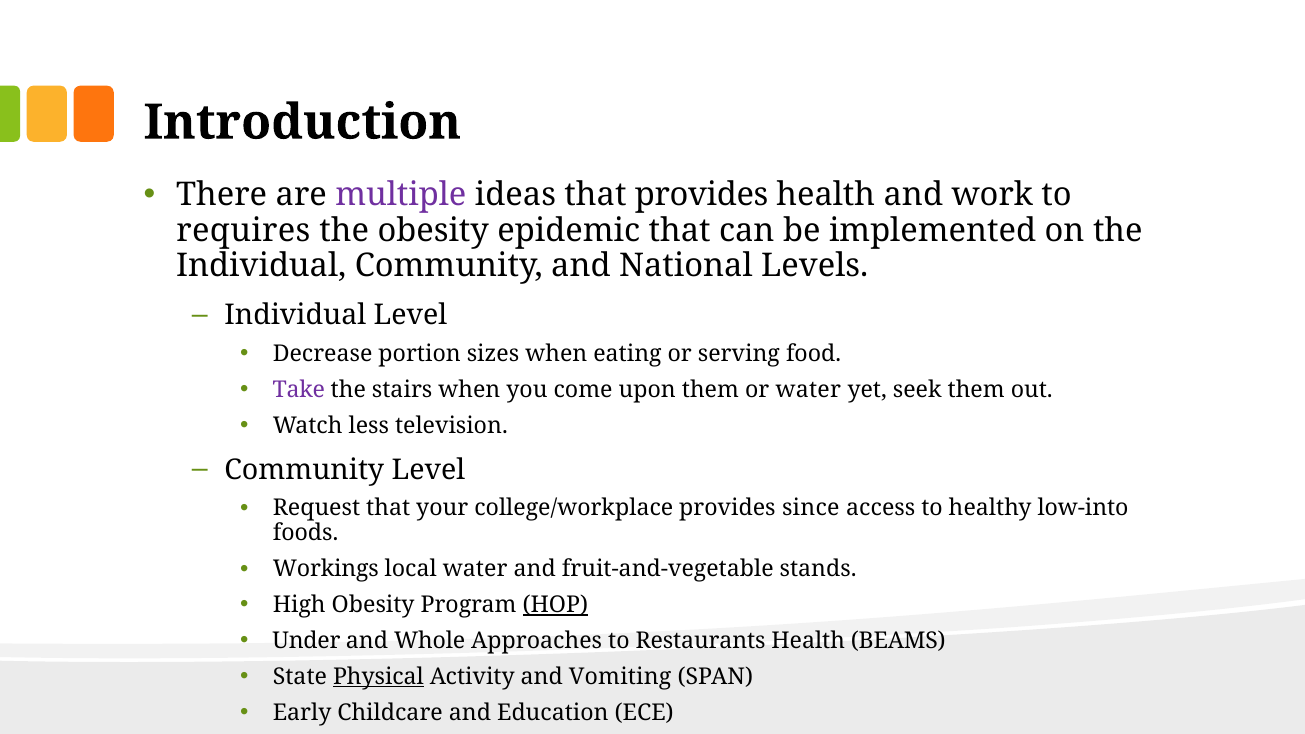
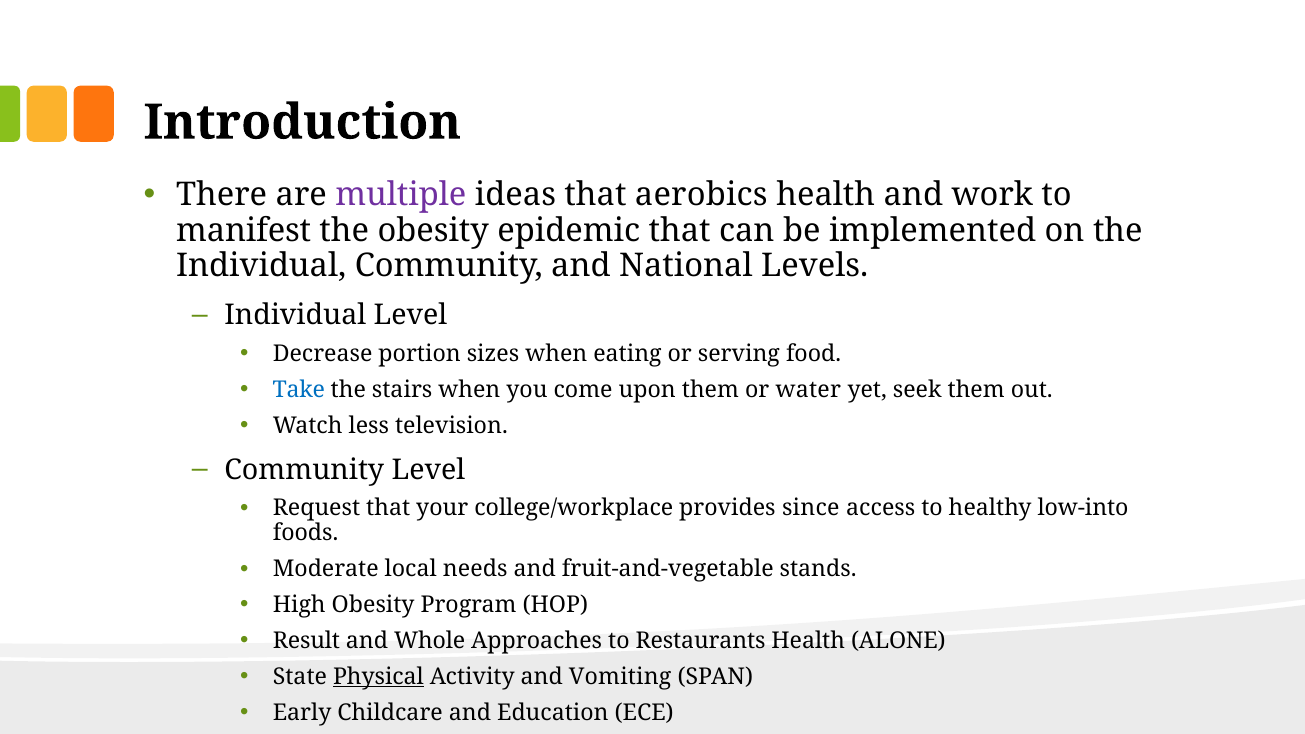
that provides: provides -> aerobics
requires: requires -> manifest
Take colour: purple -> blue
Workings: Workings -> Moderate
local water: water -> needs
HOP underline: present -> none
Under: Under -> Result
BEAMS: BEAMS -> ALONE
